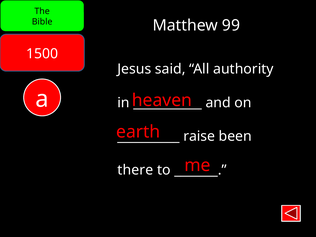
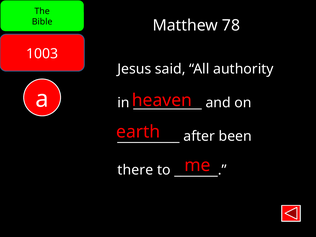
99: 99 -> 78
1500: 1500 -> 1003
raise: raise -> after
